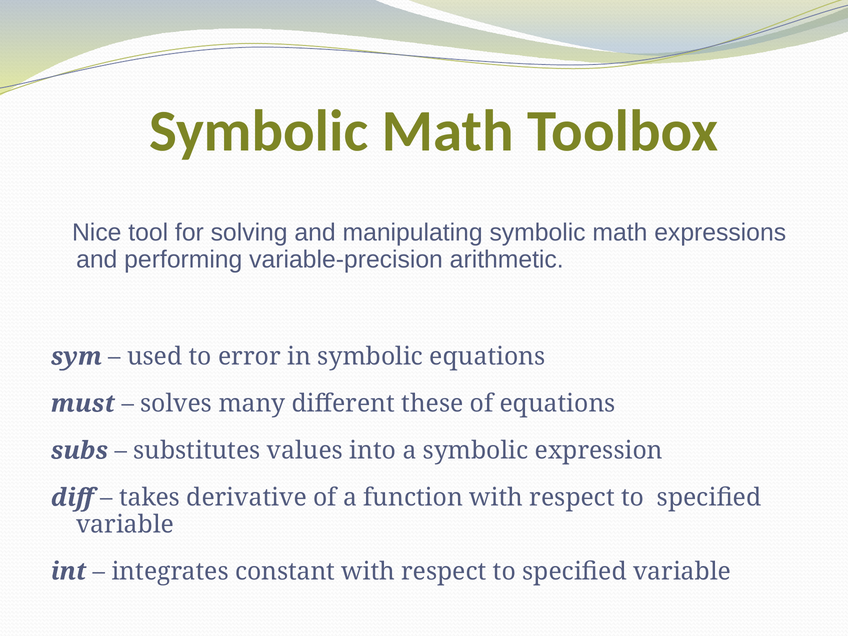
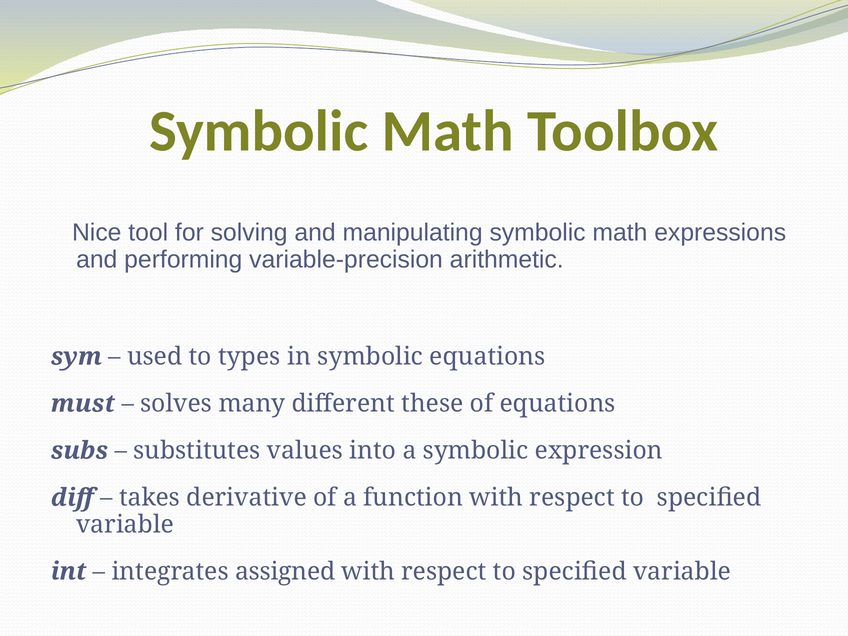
error: error -> types
constant: constant -> assigned
